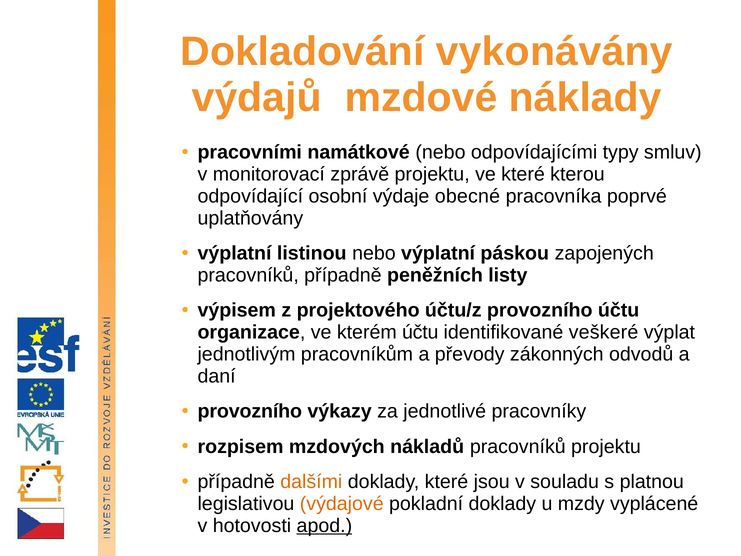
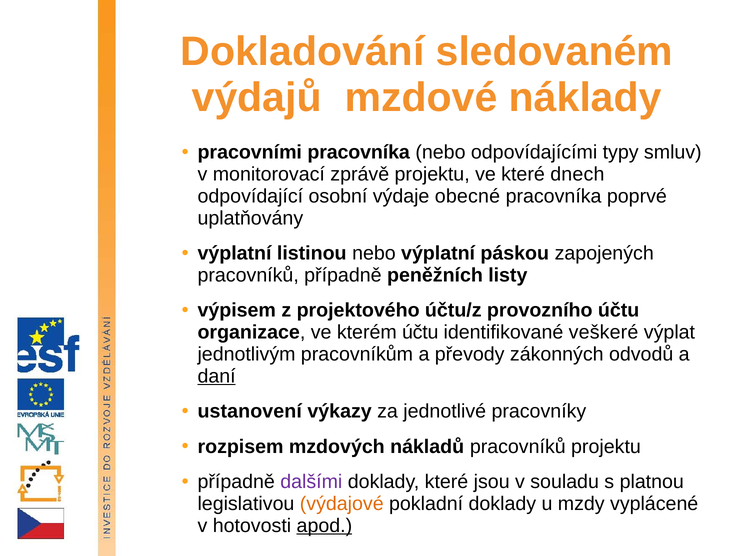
vykonávány: vykonávány -> sledovaném
pracovními namátkové: namátkové -> pracovníka
kterou: kterou -> dnech
daní underline: none -> present
provozního at (250, 411): provozního -> ustanovení
dalšími colour: orange -> purple
